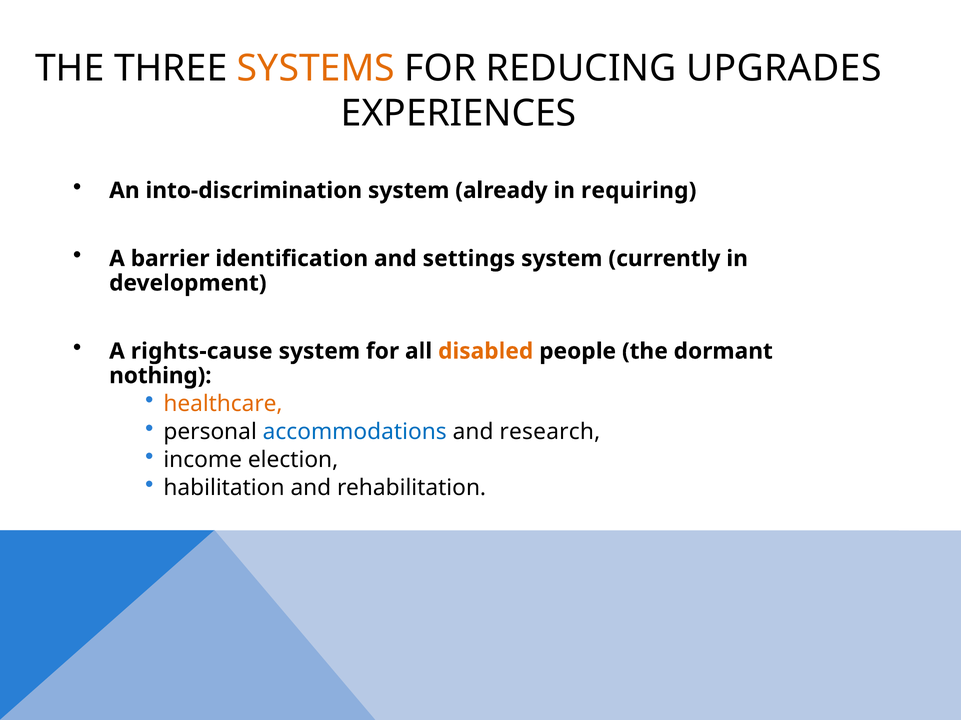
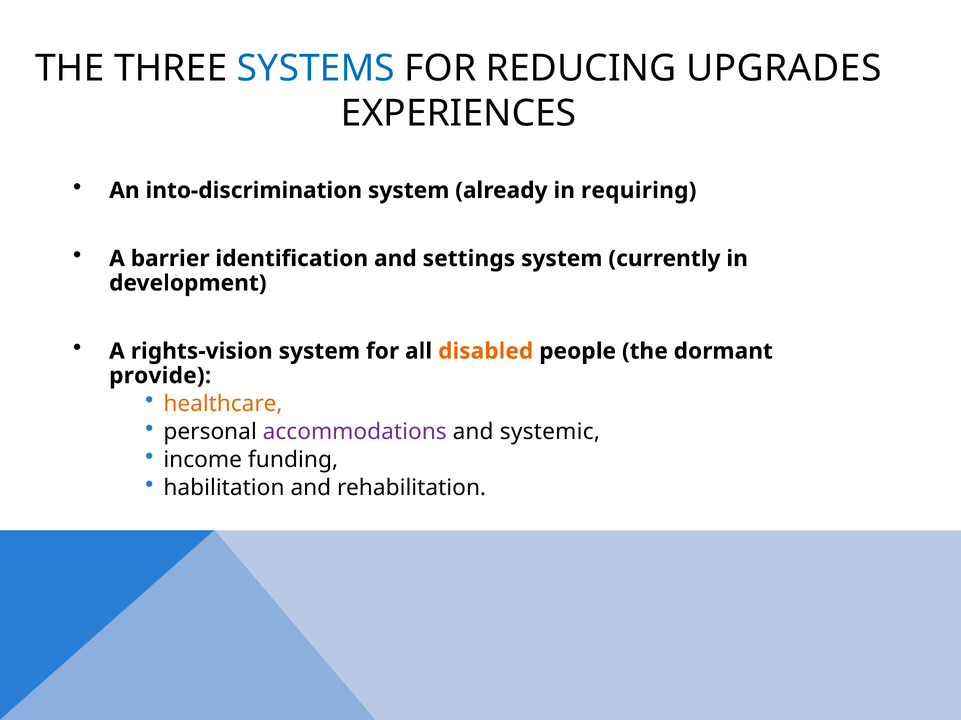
SYSTEMS colour: orange -> blue
rights-cause: rights-cause -> rights-vision
nothing: nothing -> provide
accommodations colour: blue -> purple
research: research -> systemic
election: election -> funding
